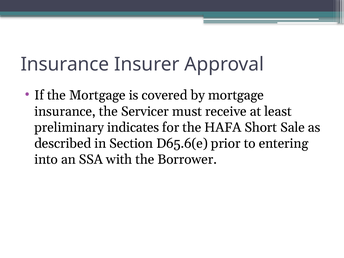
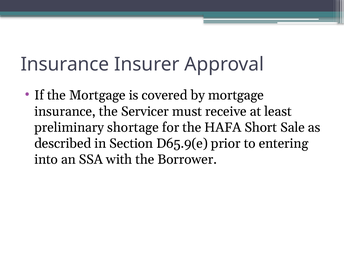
indicates: indicates -> shortage
D65.6(e: D65.6(e -> D65.9(e
